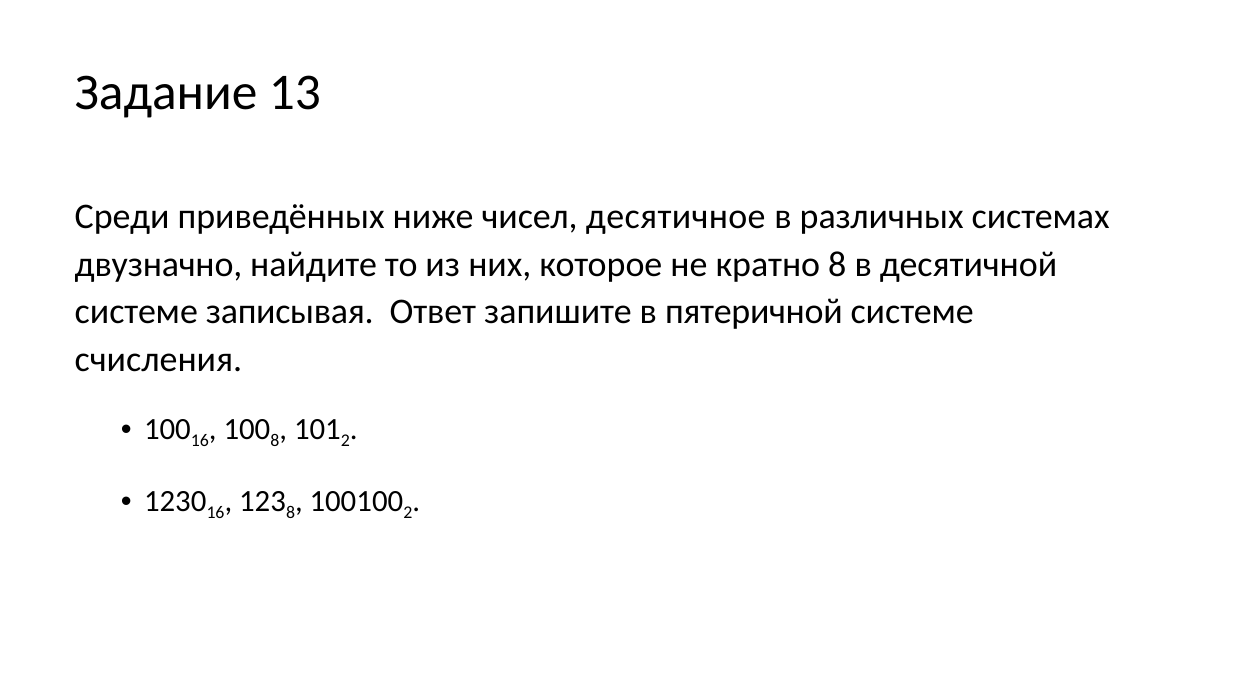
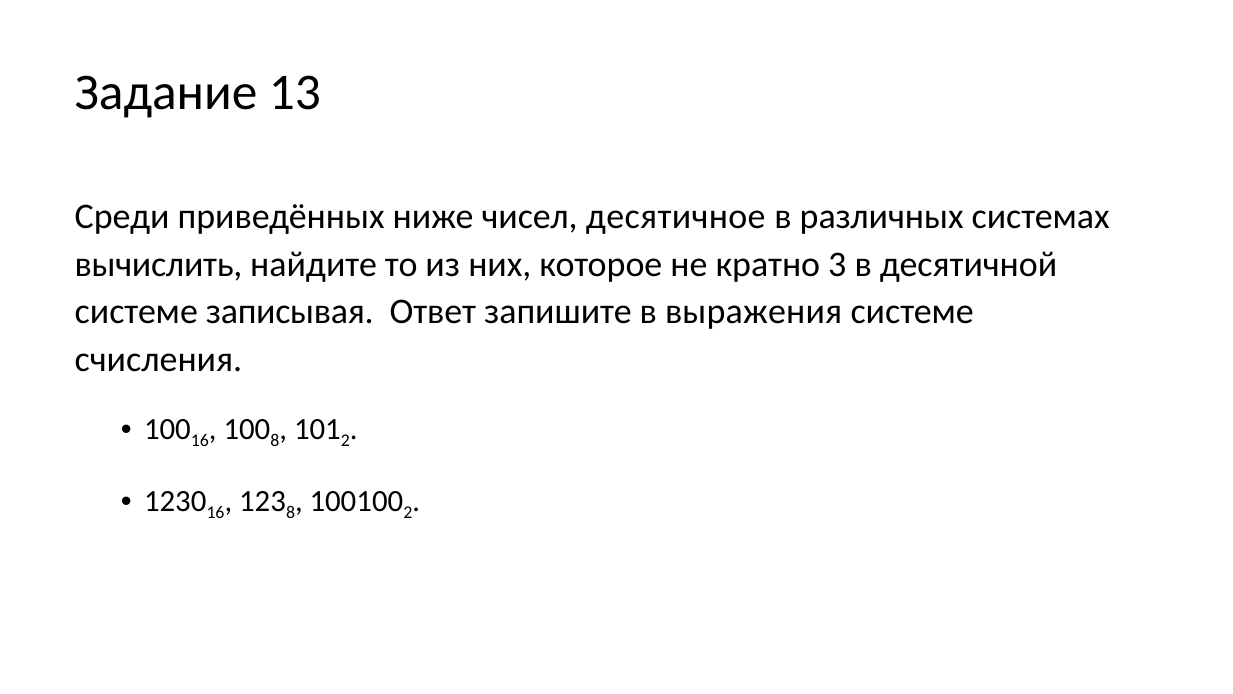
двузначно: двузначно -> вычислить
кратно 8: 8 -> 3
пятеричной: пятеричной -> выражения
